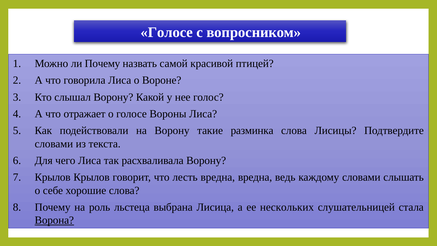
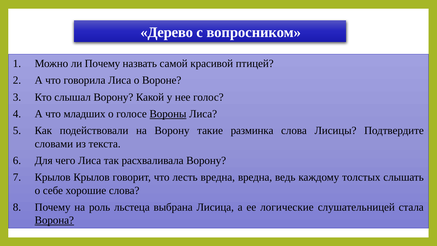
Голосе at (167, 32): Голосе -> Дерево
отражает: отражает -> младших
Вороны underline: none -> present
каждому словами: словами -> толстых
нескольких: нескольких -> логические
